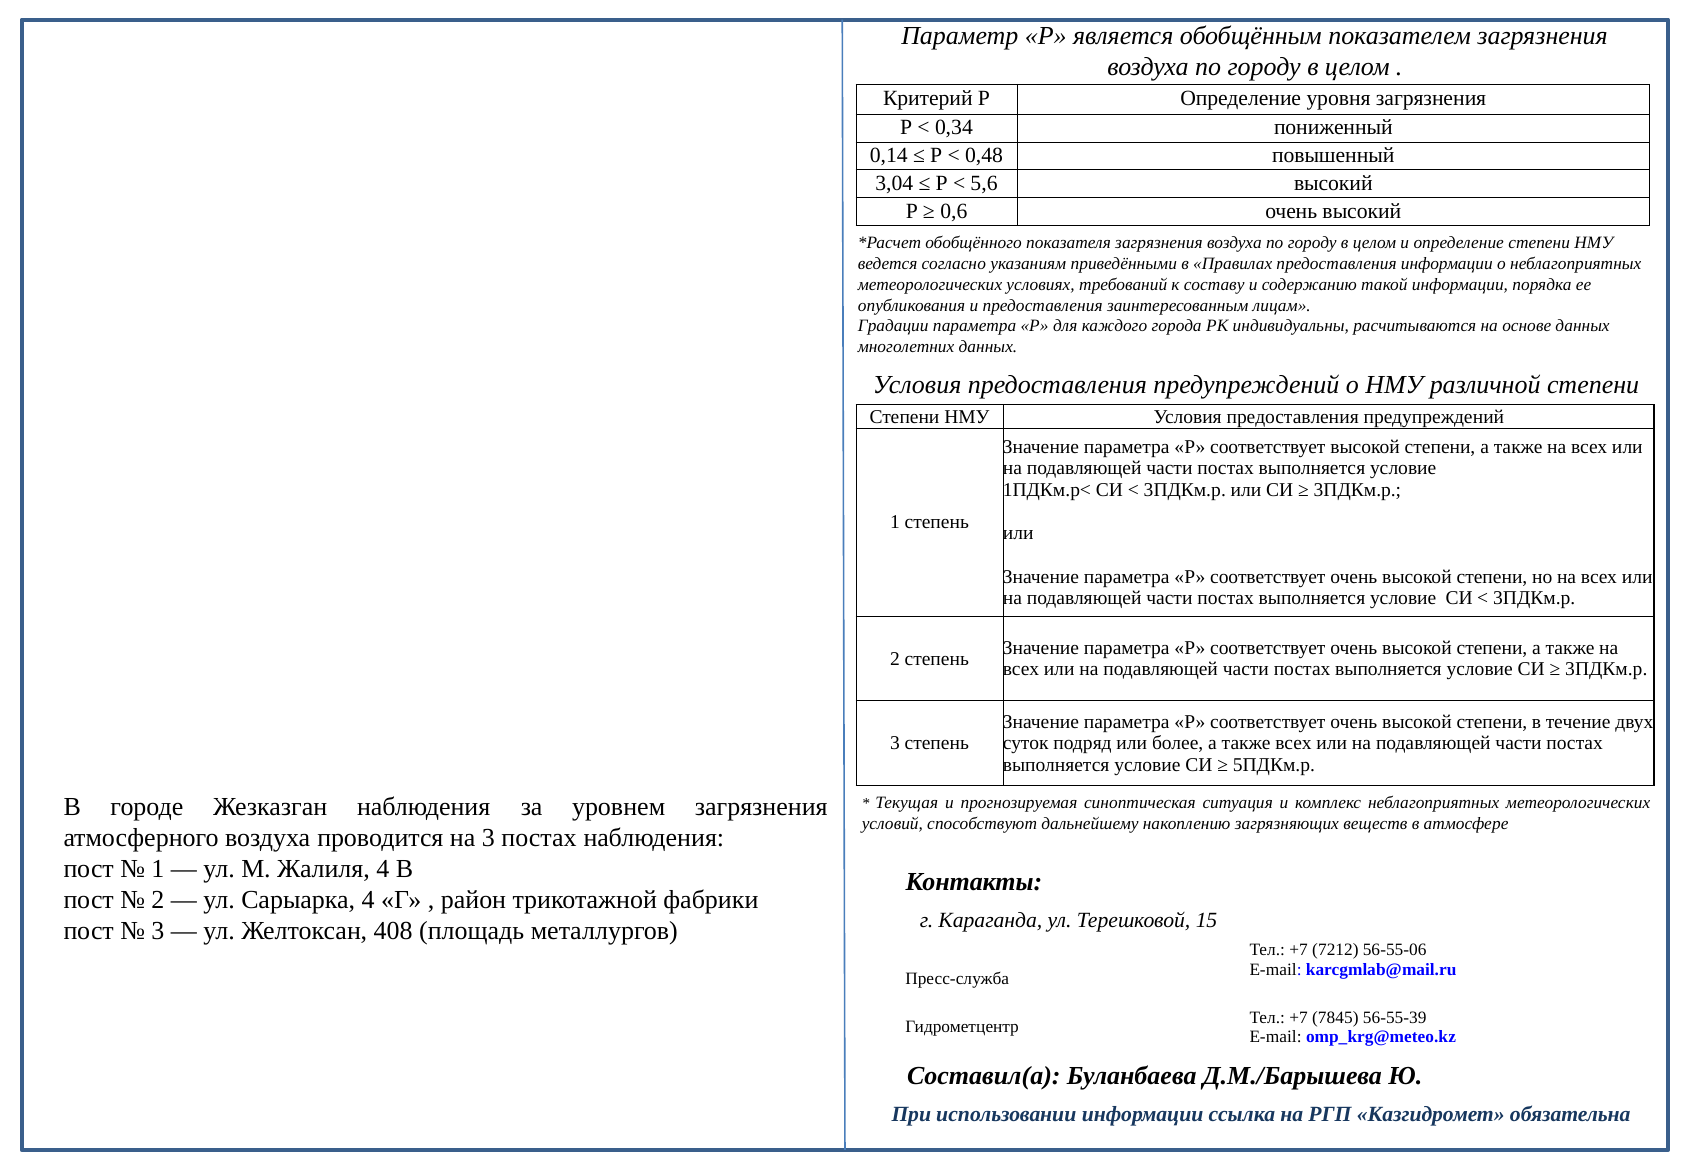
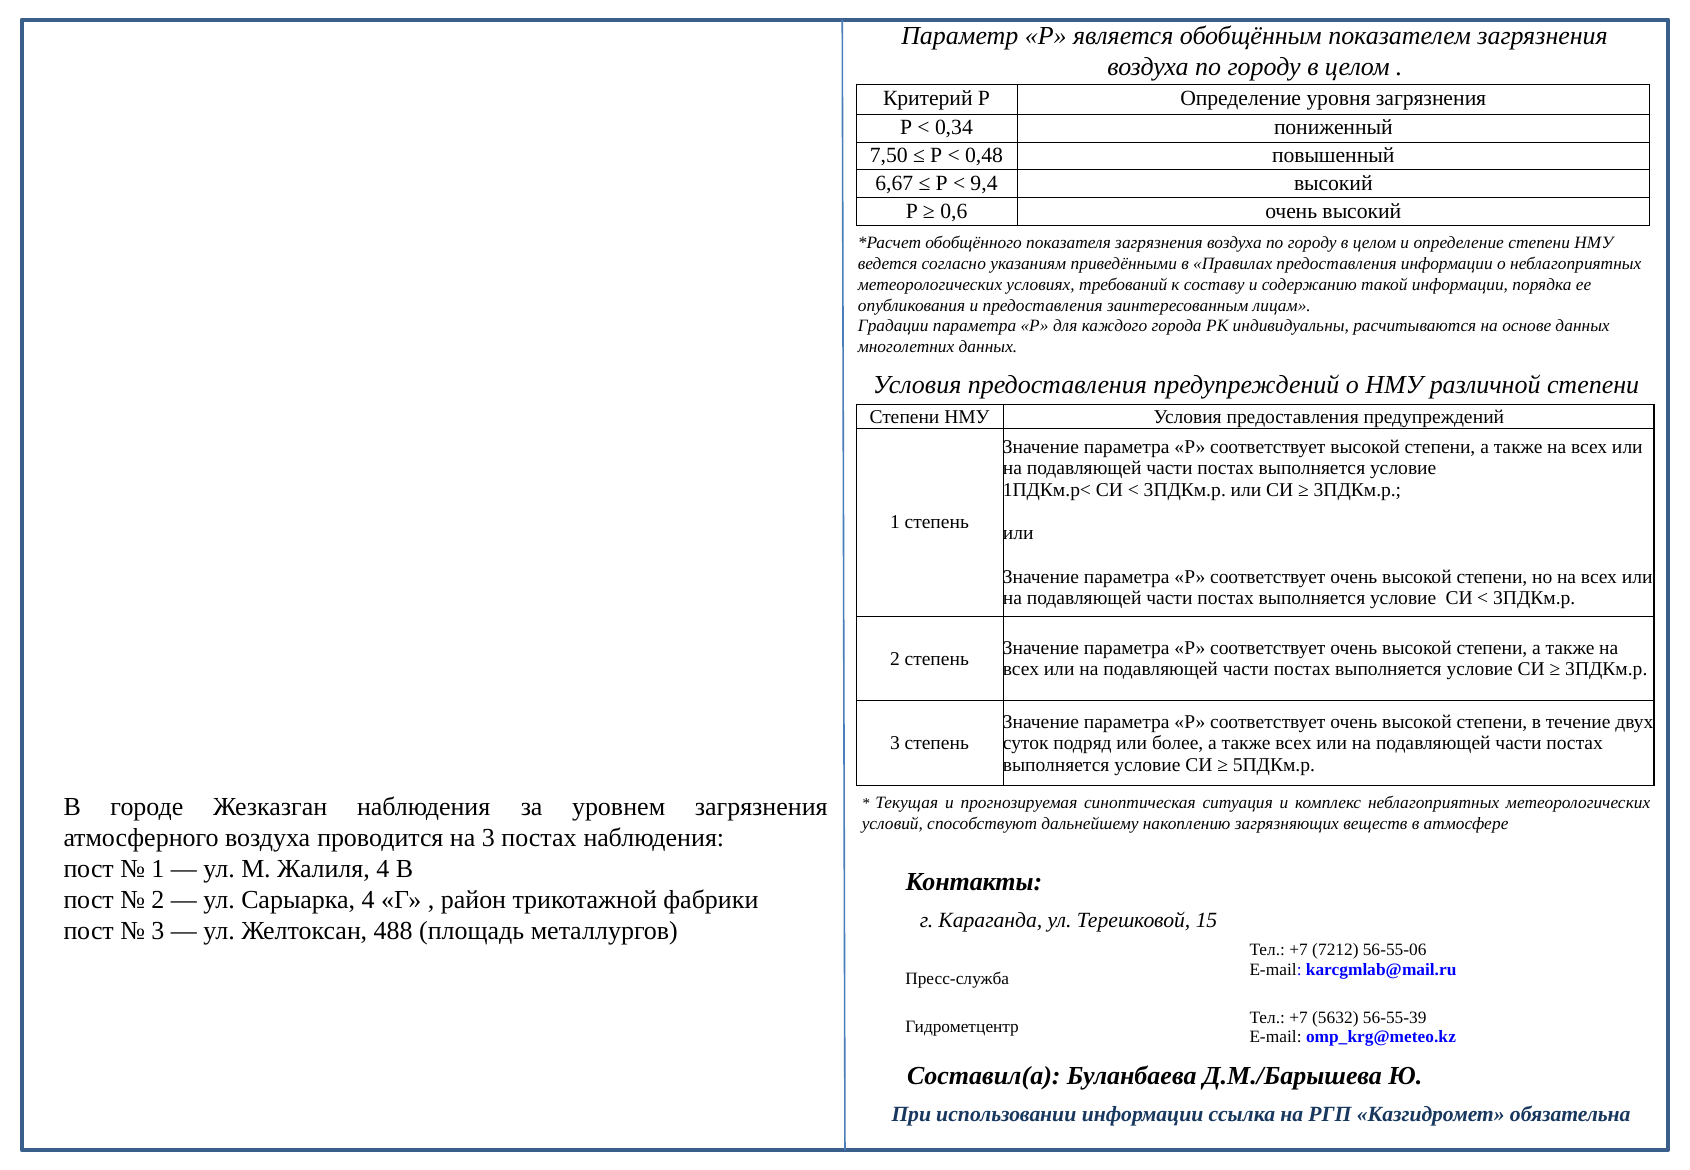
0,14: 0,14 -> 7,50
3,04: 3,04 -> 6,67
5,6: 5,6 -> 9,4
408: 408 -> 488
7845: 7845 -> 5632
